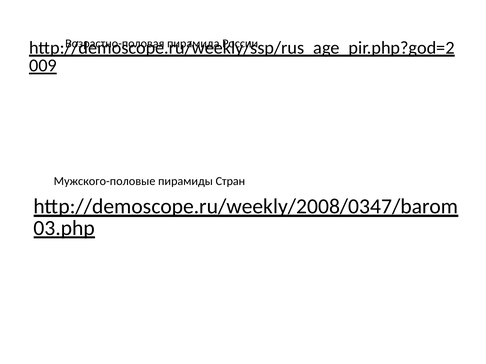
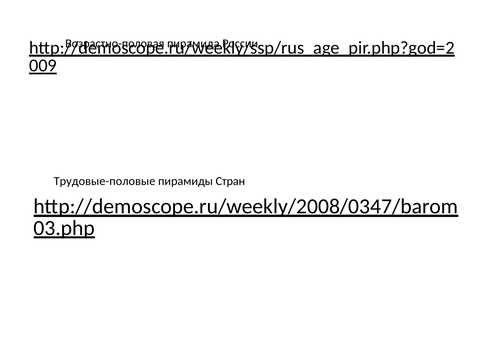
Мужского-половые: Мужского-половые -> Трудовые-половые
